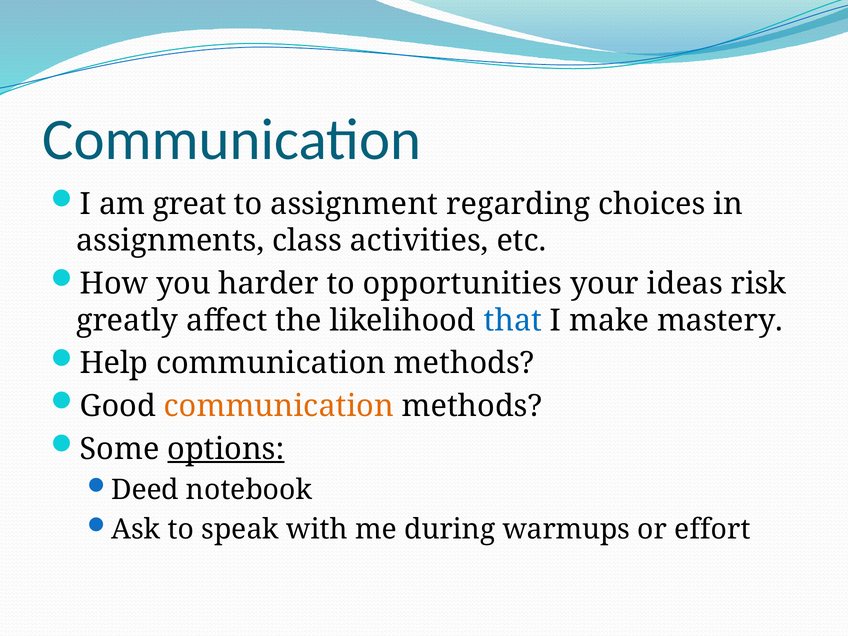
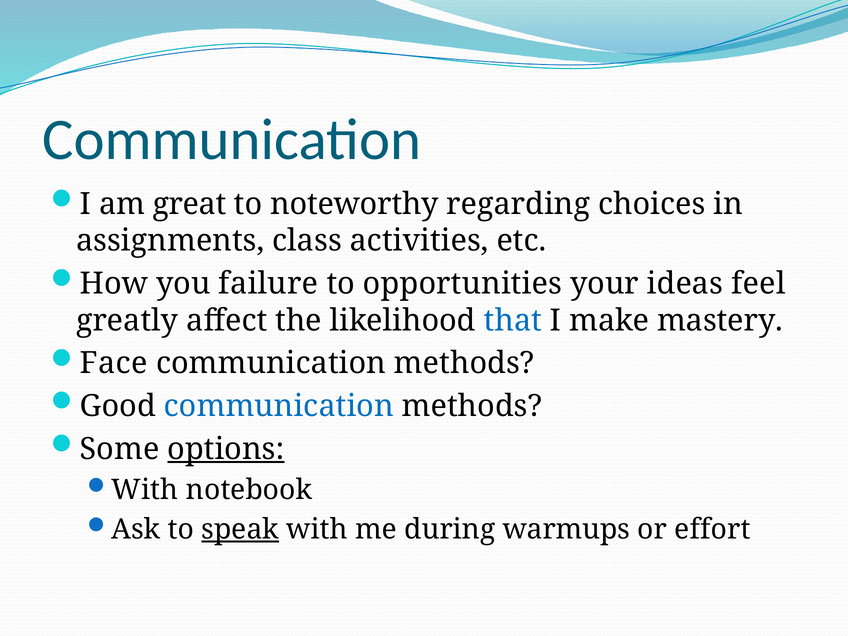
assignment: assignment -> noteworthy
harder: harder -> failure
risk: risk -> feel
Help: Help -> Face
communication at (279, 406) colour: orange -> blue
Deed at (145, 490): Deed -> With
speak underline: none -> present
